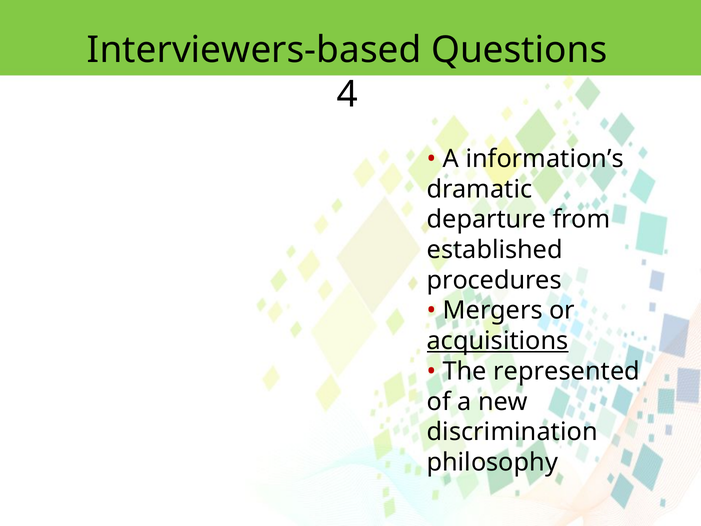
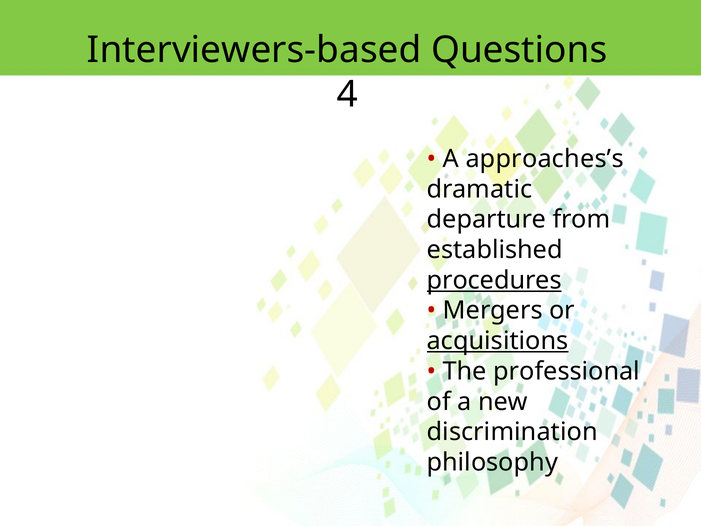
information’s: information’s -> approaches’s
procedures underline: none -> present
represented: represented -> professional
